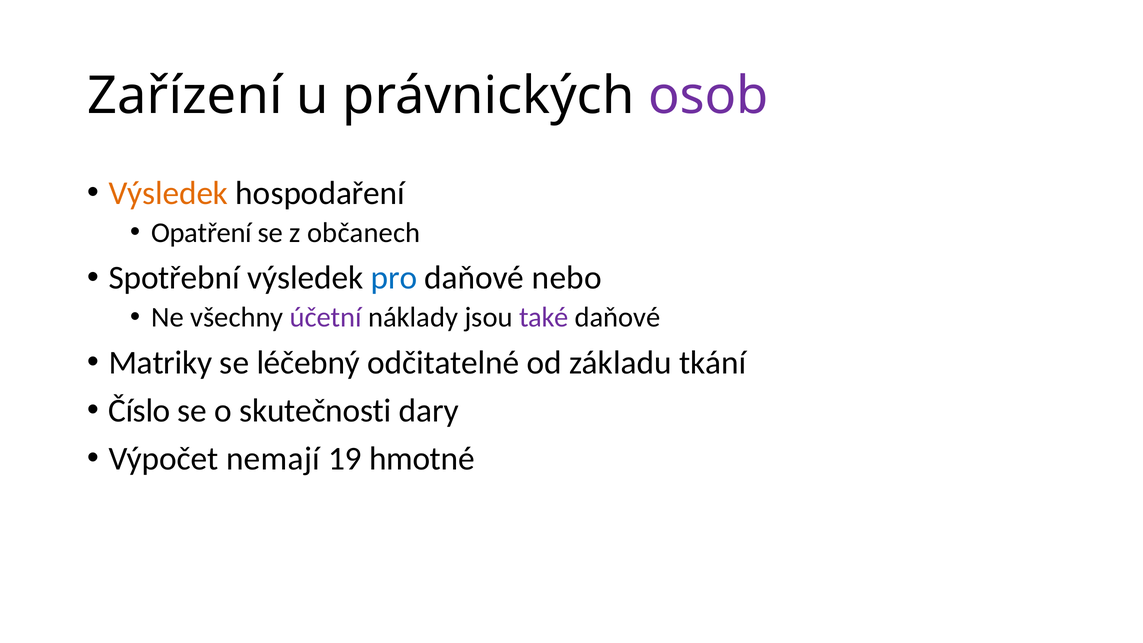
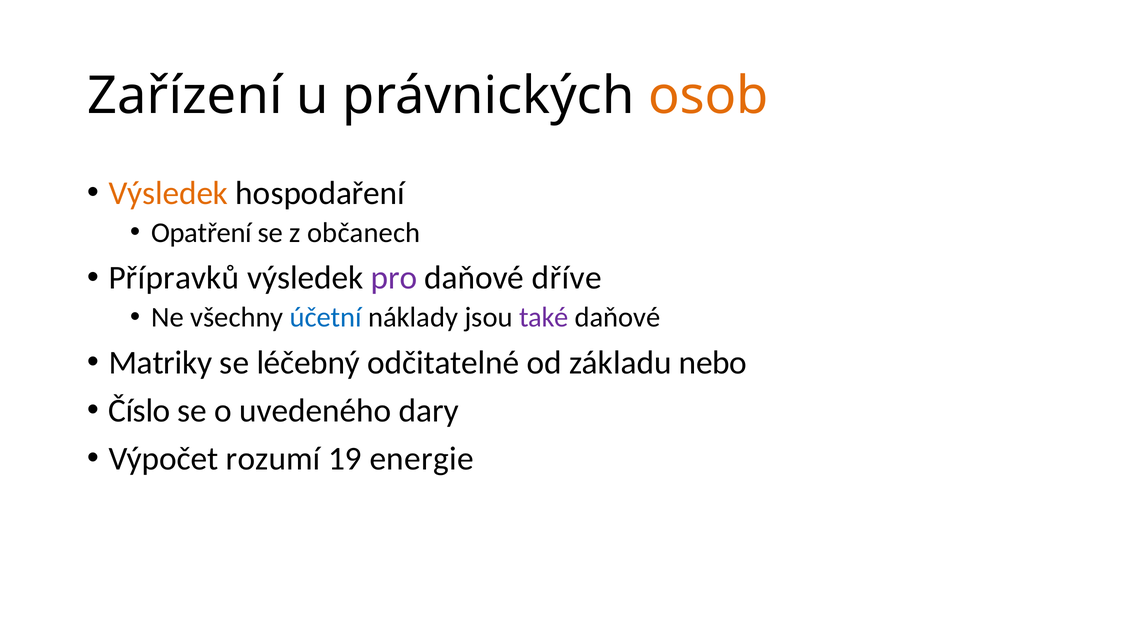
osob colour: purple -> orange
Spotřební: Spotřební -> Přípravků
pro colour: blue -> purple
nebo: nebo -> dříve
účetní colour: purple -> blue
tkání: tkání -> nebo
skutečnosti: skutečnosti -> uvedeného
nemají: nemají -> rozumí
hmotné: hmotné -> energie
